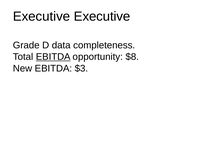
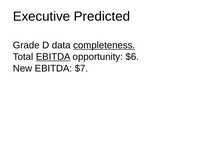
Executive Executive: Executive -> Predicted
completeness underline: none -> present
$8: $8 -> $6
$3: $3 -> $7
